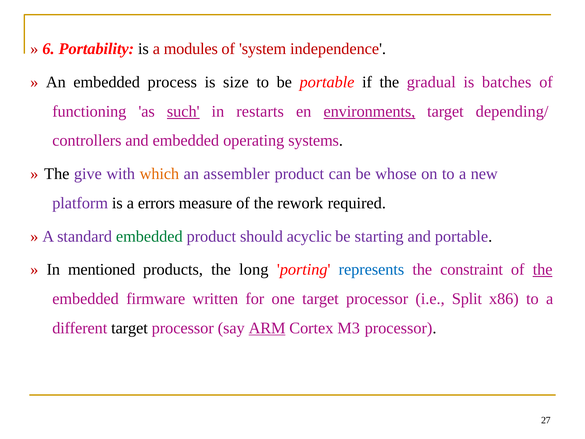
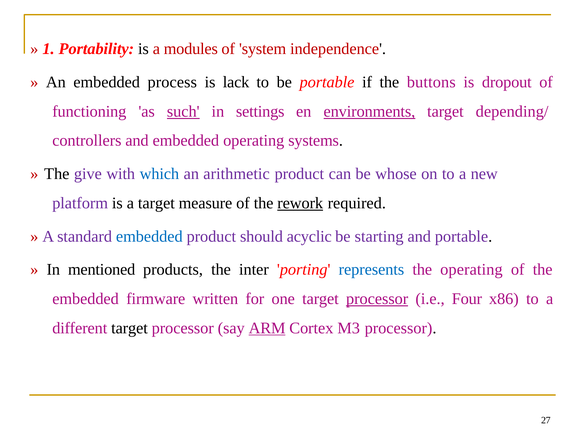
6: 6 -> 1
size: size -> lack
gradual: gradual -> buttons
batches: batches -> dropout
restarts: restarts -> settings
which colour: orange -> blue
assembler: assembler -> arithmetic
a errors: errors -> target
rework underline: none -> present
embedded at (149, 236) colour: green -> blue
long: long -> inter
the constraint: constraint -> operating
the at (543, 269) underline: present -> none
processor at (377, 299) underline: none -> present
Split: Split -> Four
